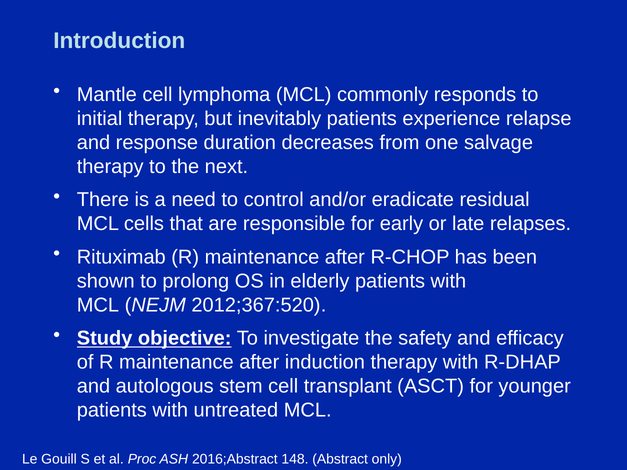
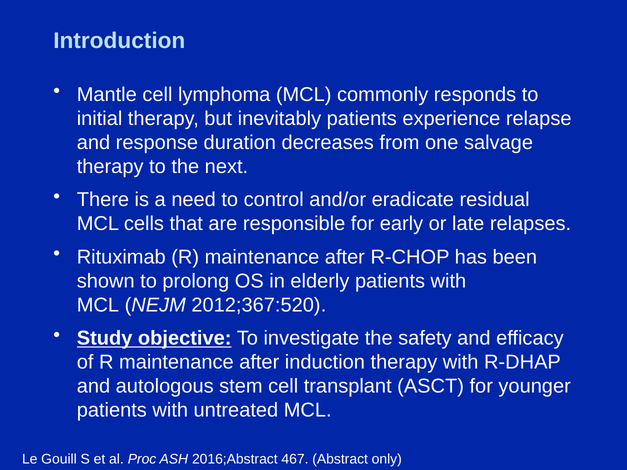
148: 148 -> 467
